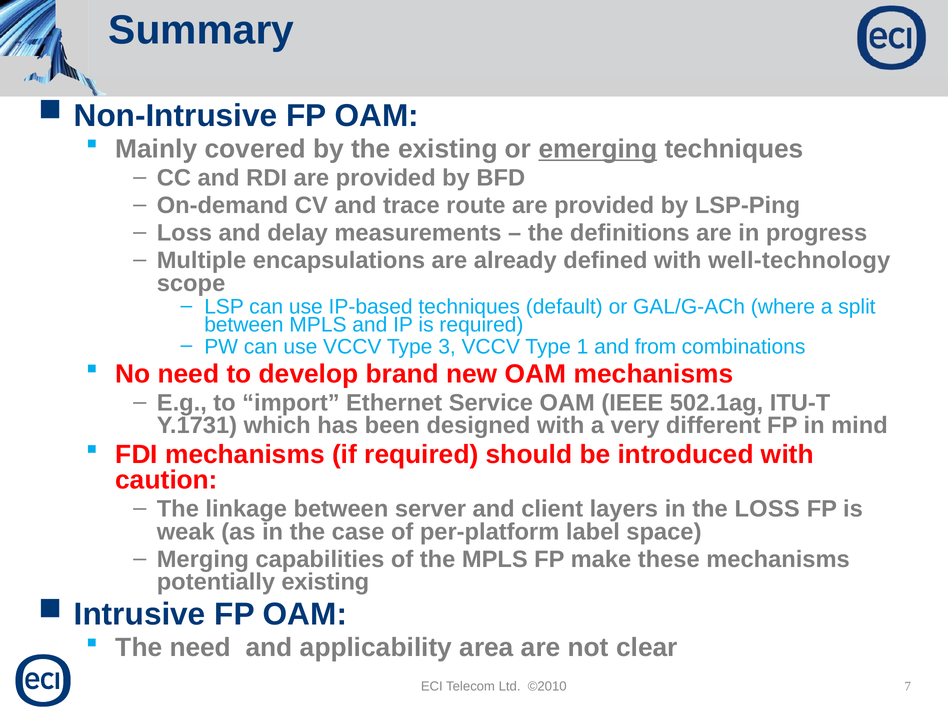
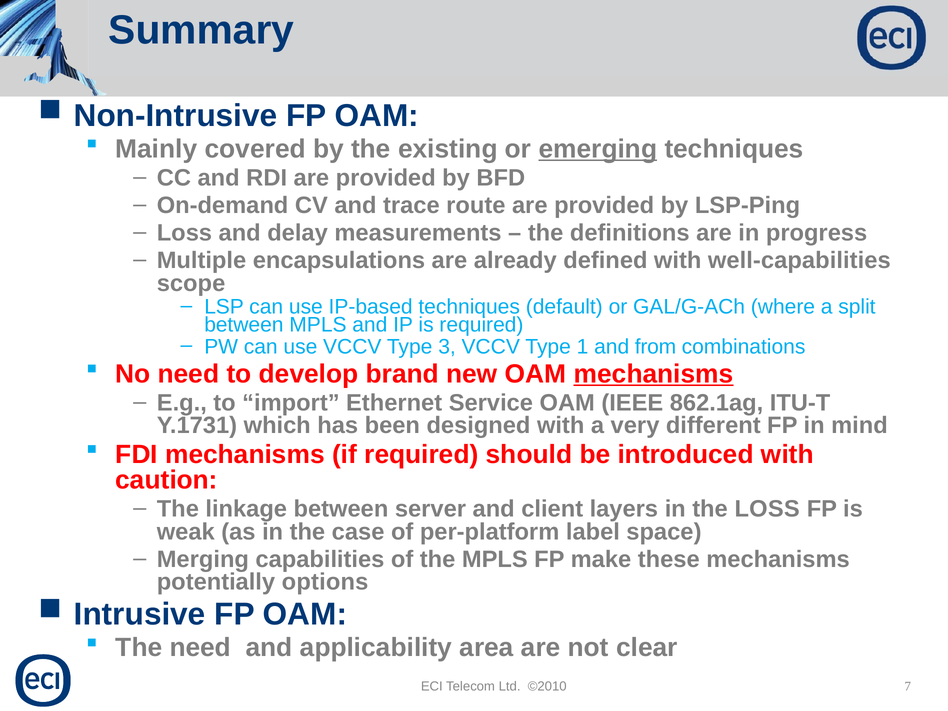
well-technology: well-technology -> well-capabilities
mechanisms at (654, 374) underline: none -> present
502.1ag: 502.1ag -> 862.1ag
potentially existing: existing -> options
